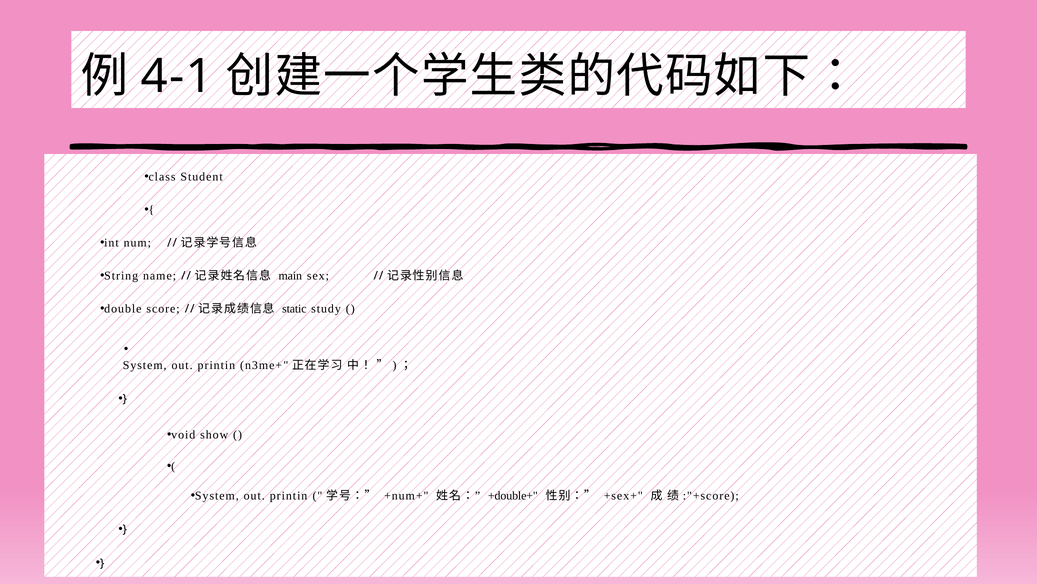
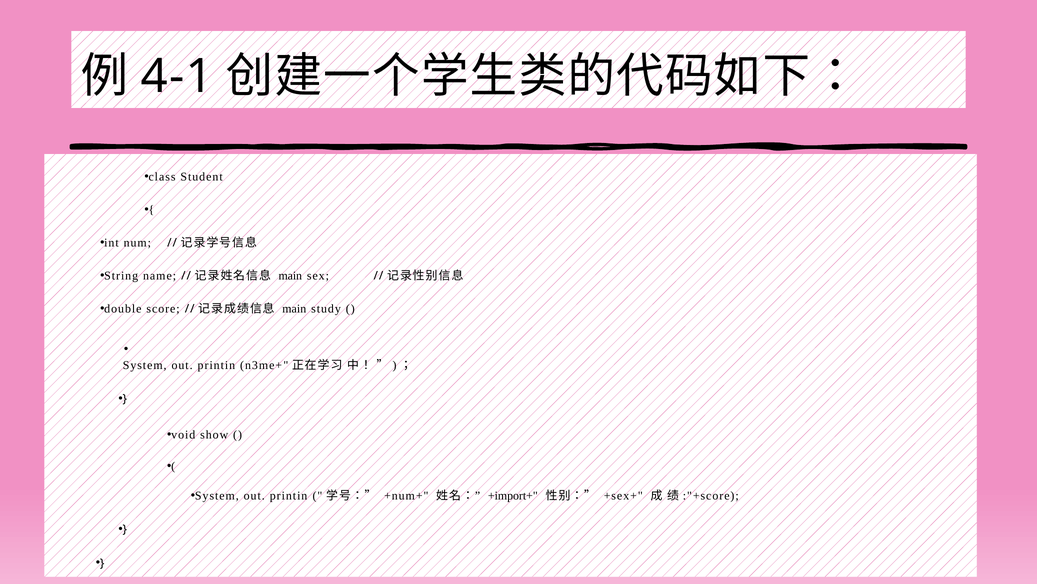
static at (294, 309): static -> main
+double+: +double+ -> +import+
